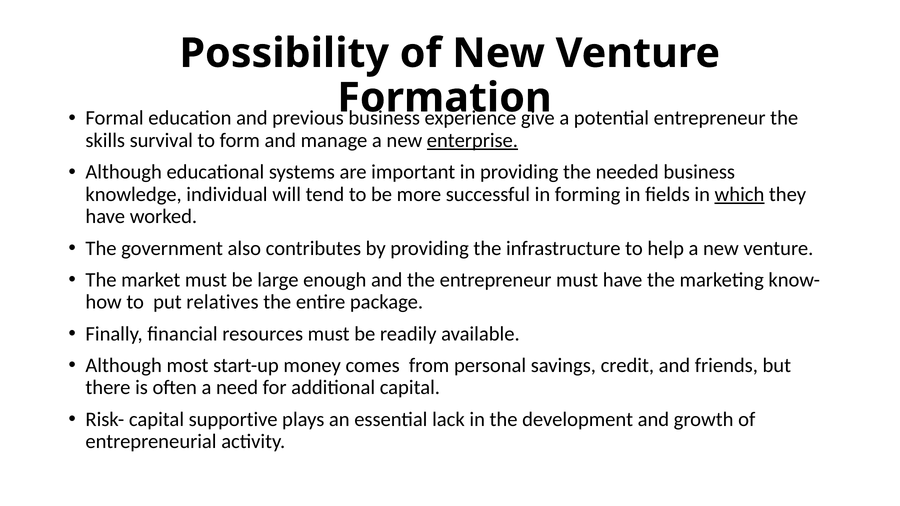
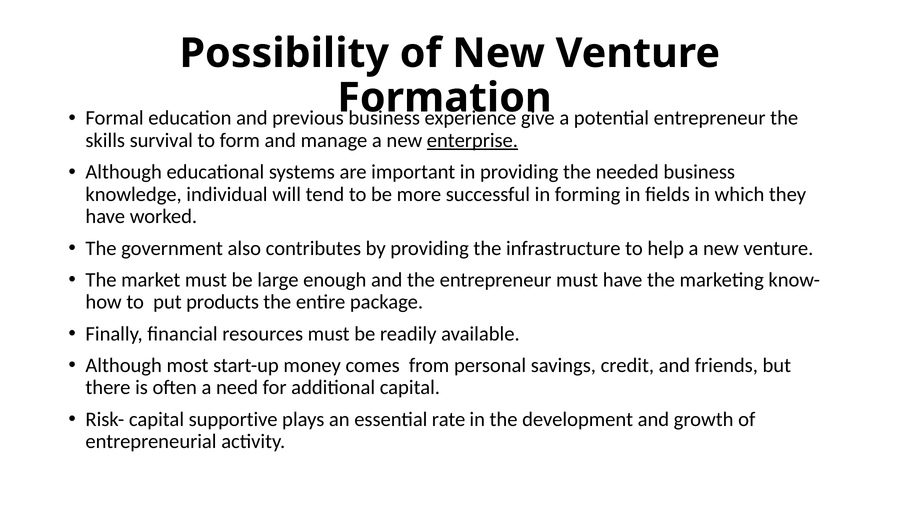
which underline: present -> none
relatives: relatives -> products
lack: lack -> rate
